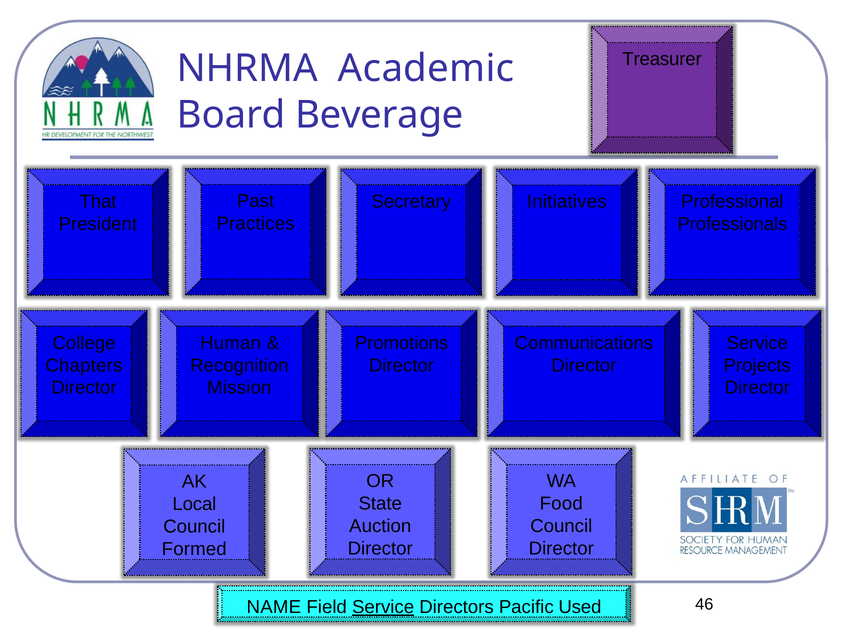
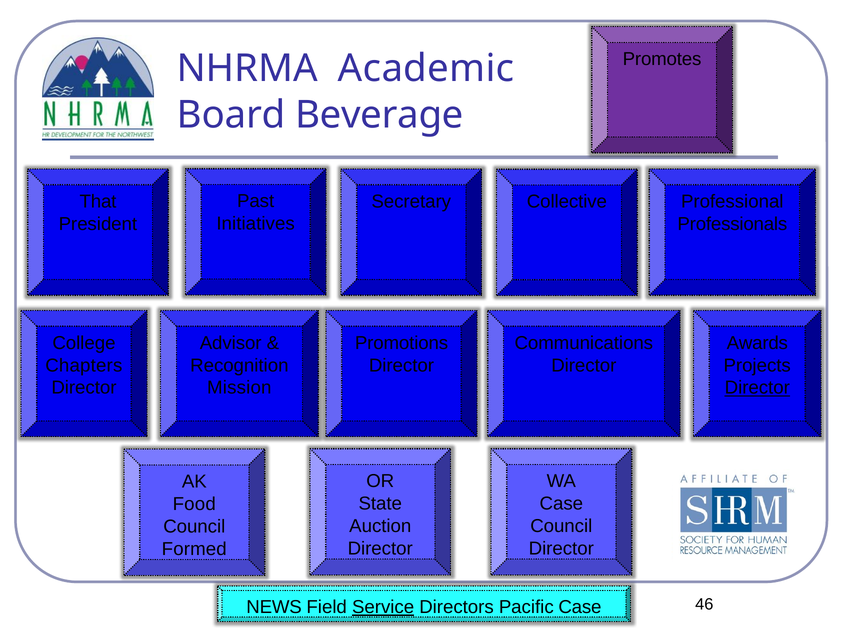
Treasurer: Treasurer -> Promotes
Initiatives: Initiatives -> Collective
Practices: Practices -> Initiatives
Human: Human -> Advisor
Service at (757, 343): Service -> Awards
Director at (757, 388) underline: none -> present
Food at (561, 503): Food -> Case
Local: Local -> Food
NAME: NAME -> NEWS
Pacific Used: Used -> Case
